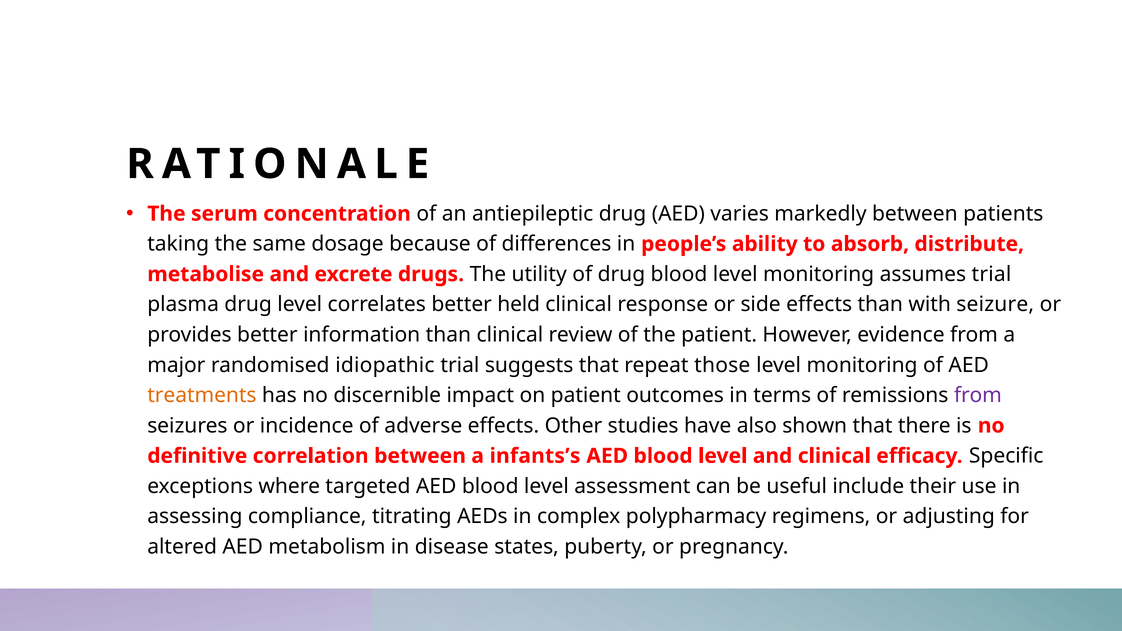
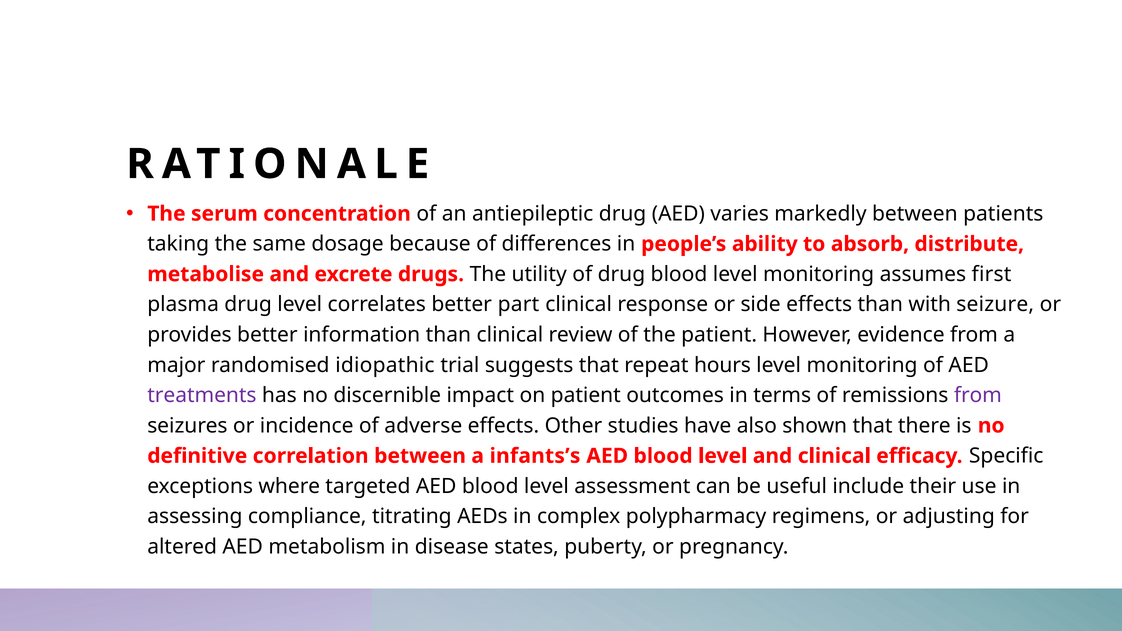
assumes trial: trial -> first
held: held -> part
those: those -> hours
treatments colour: orange -> purple
